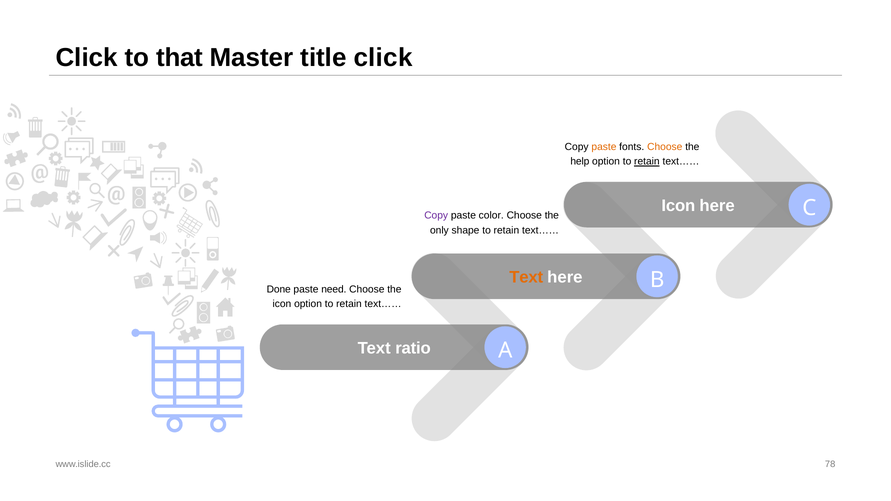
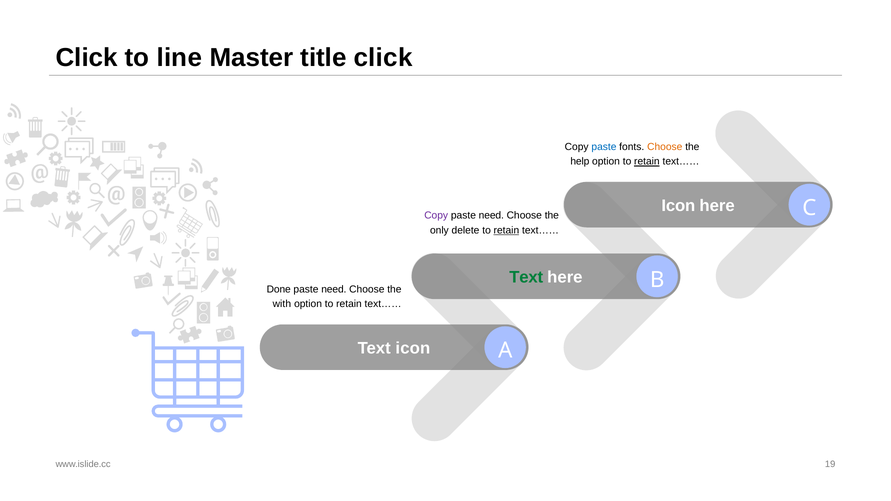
that: that -> line
paste at (604, 147) colour: orange -> blue
color at (491, 216): color -> need
shape: shape -> delete
retain at (506, 230) underline: none -> present
Text at (526, 278) colour: orange -> green
icon at (282, 304): icon -> with
Text ratio: ratio -> icon
78: 78 -> 19
